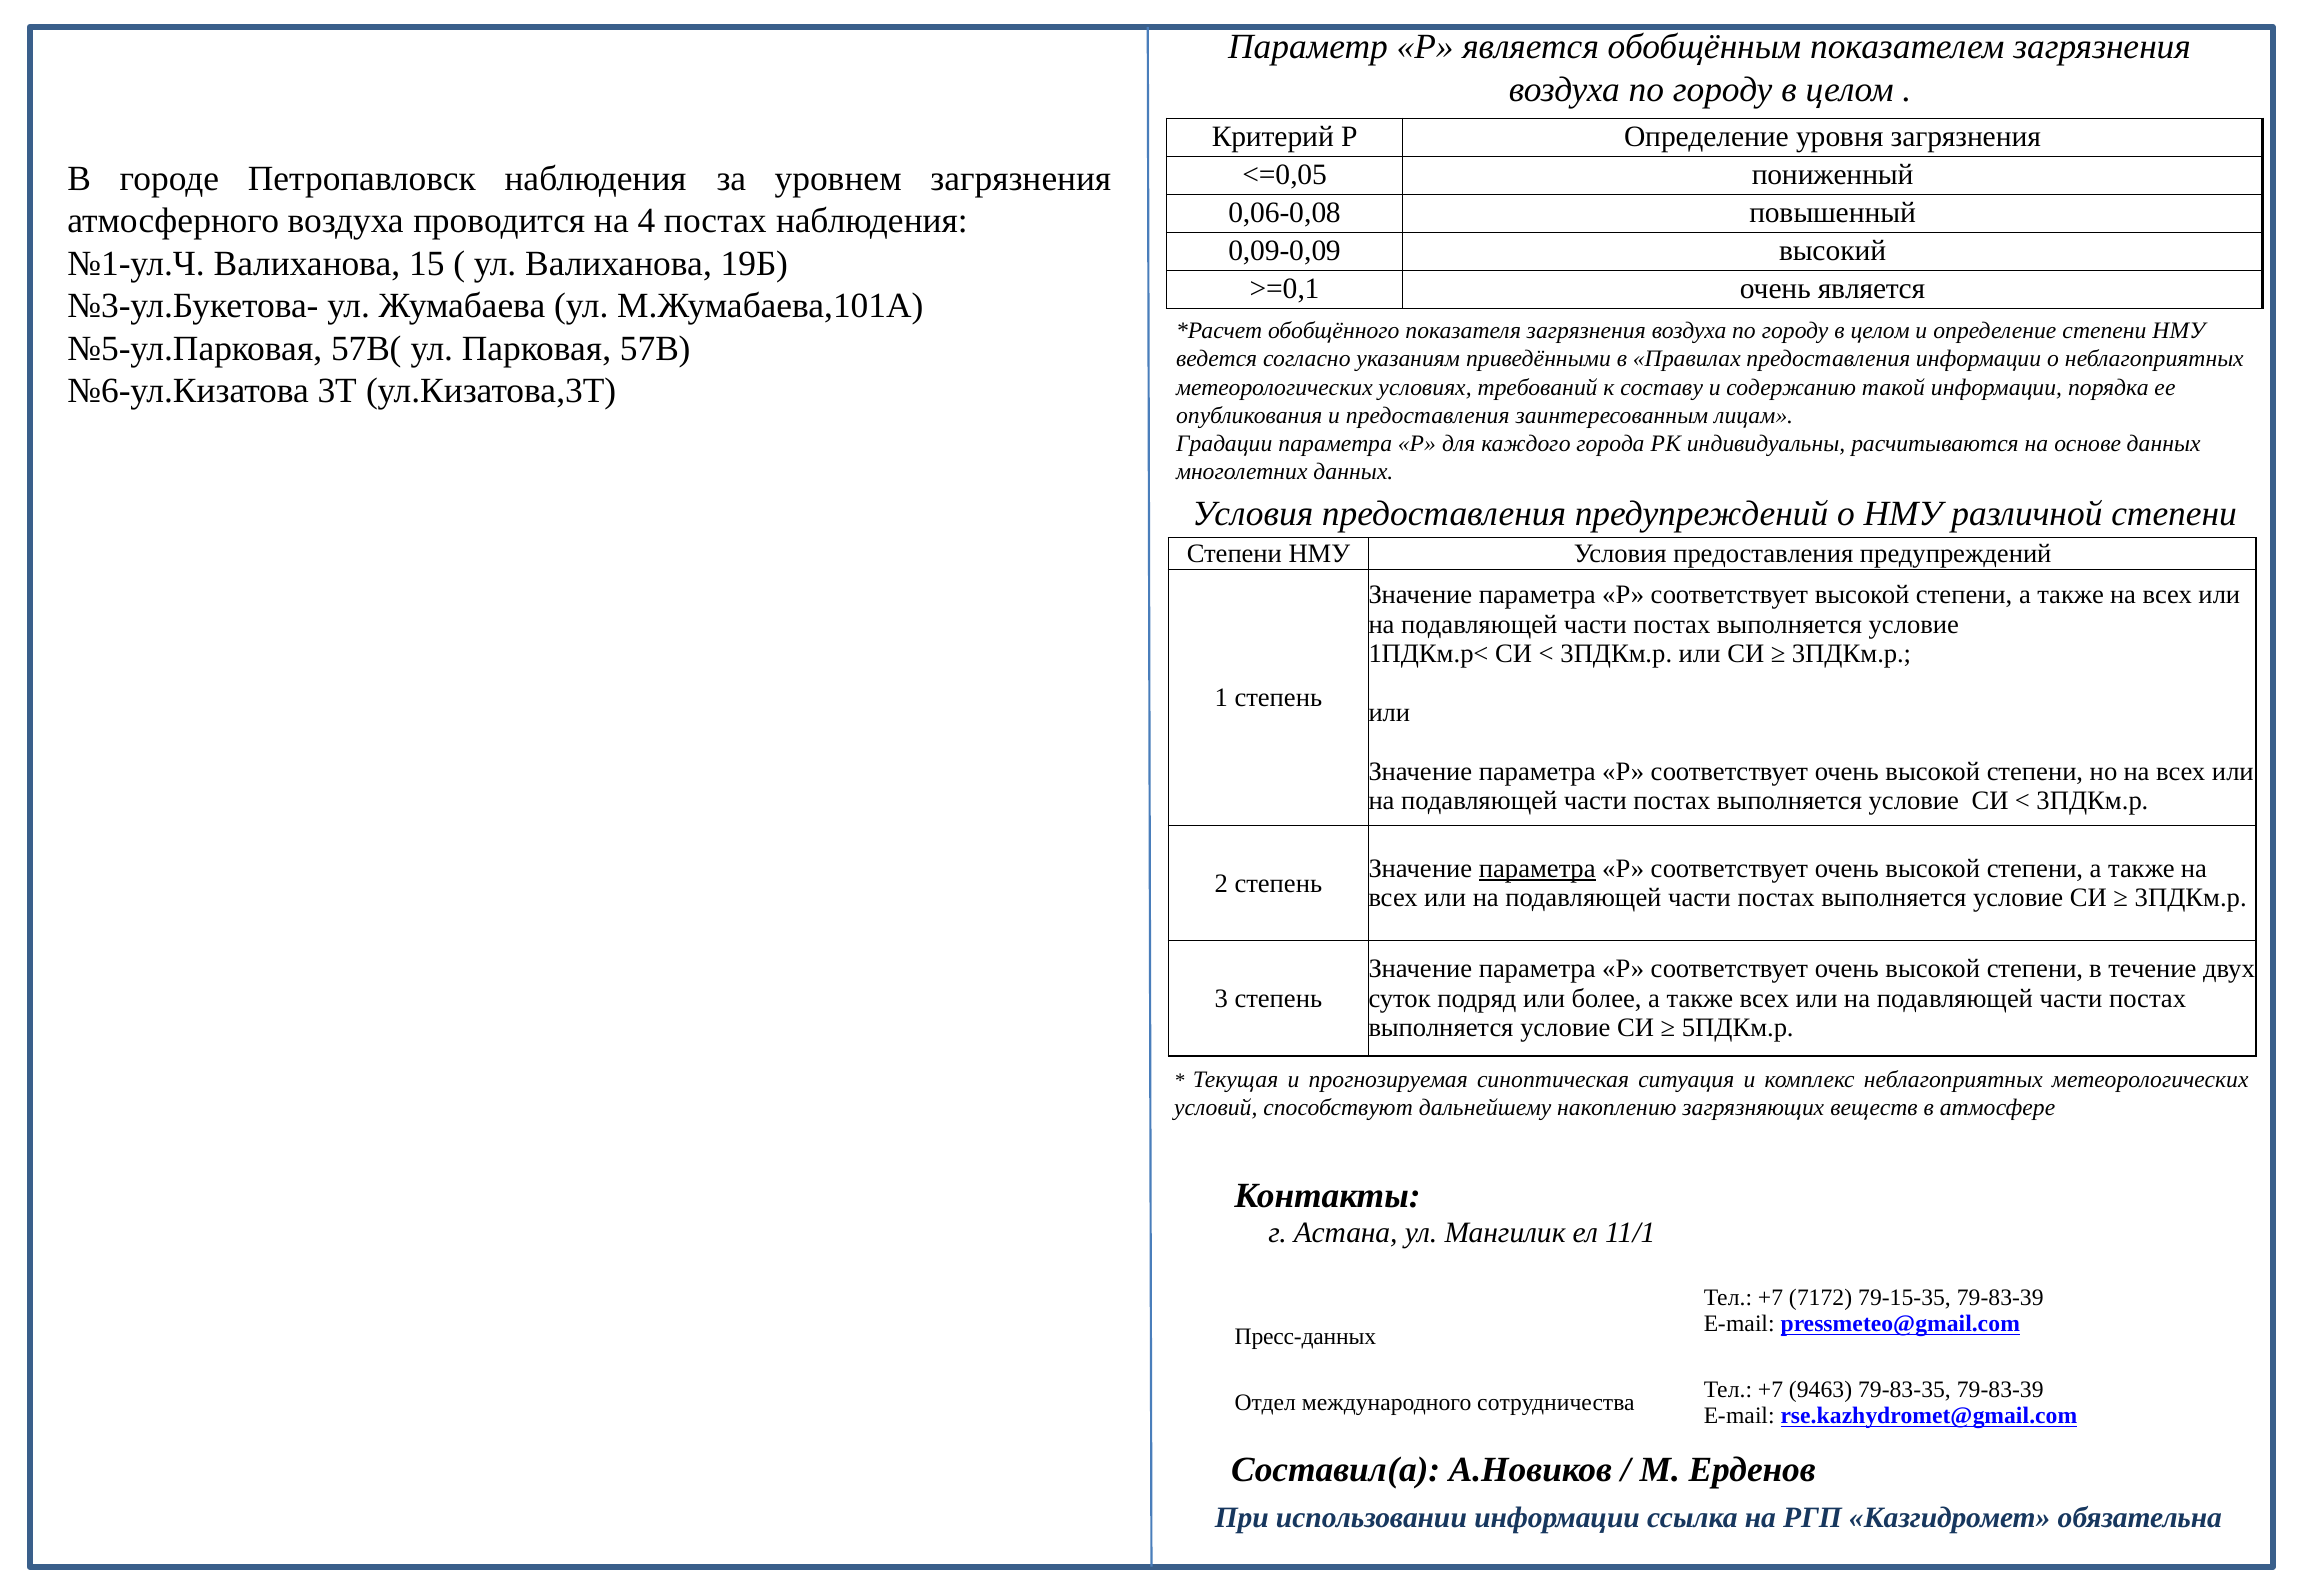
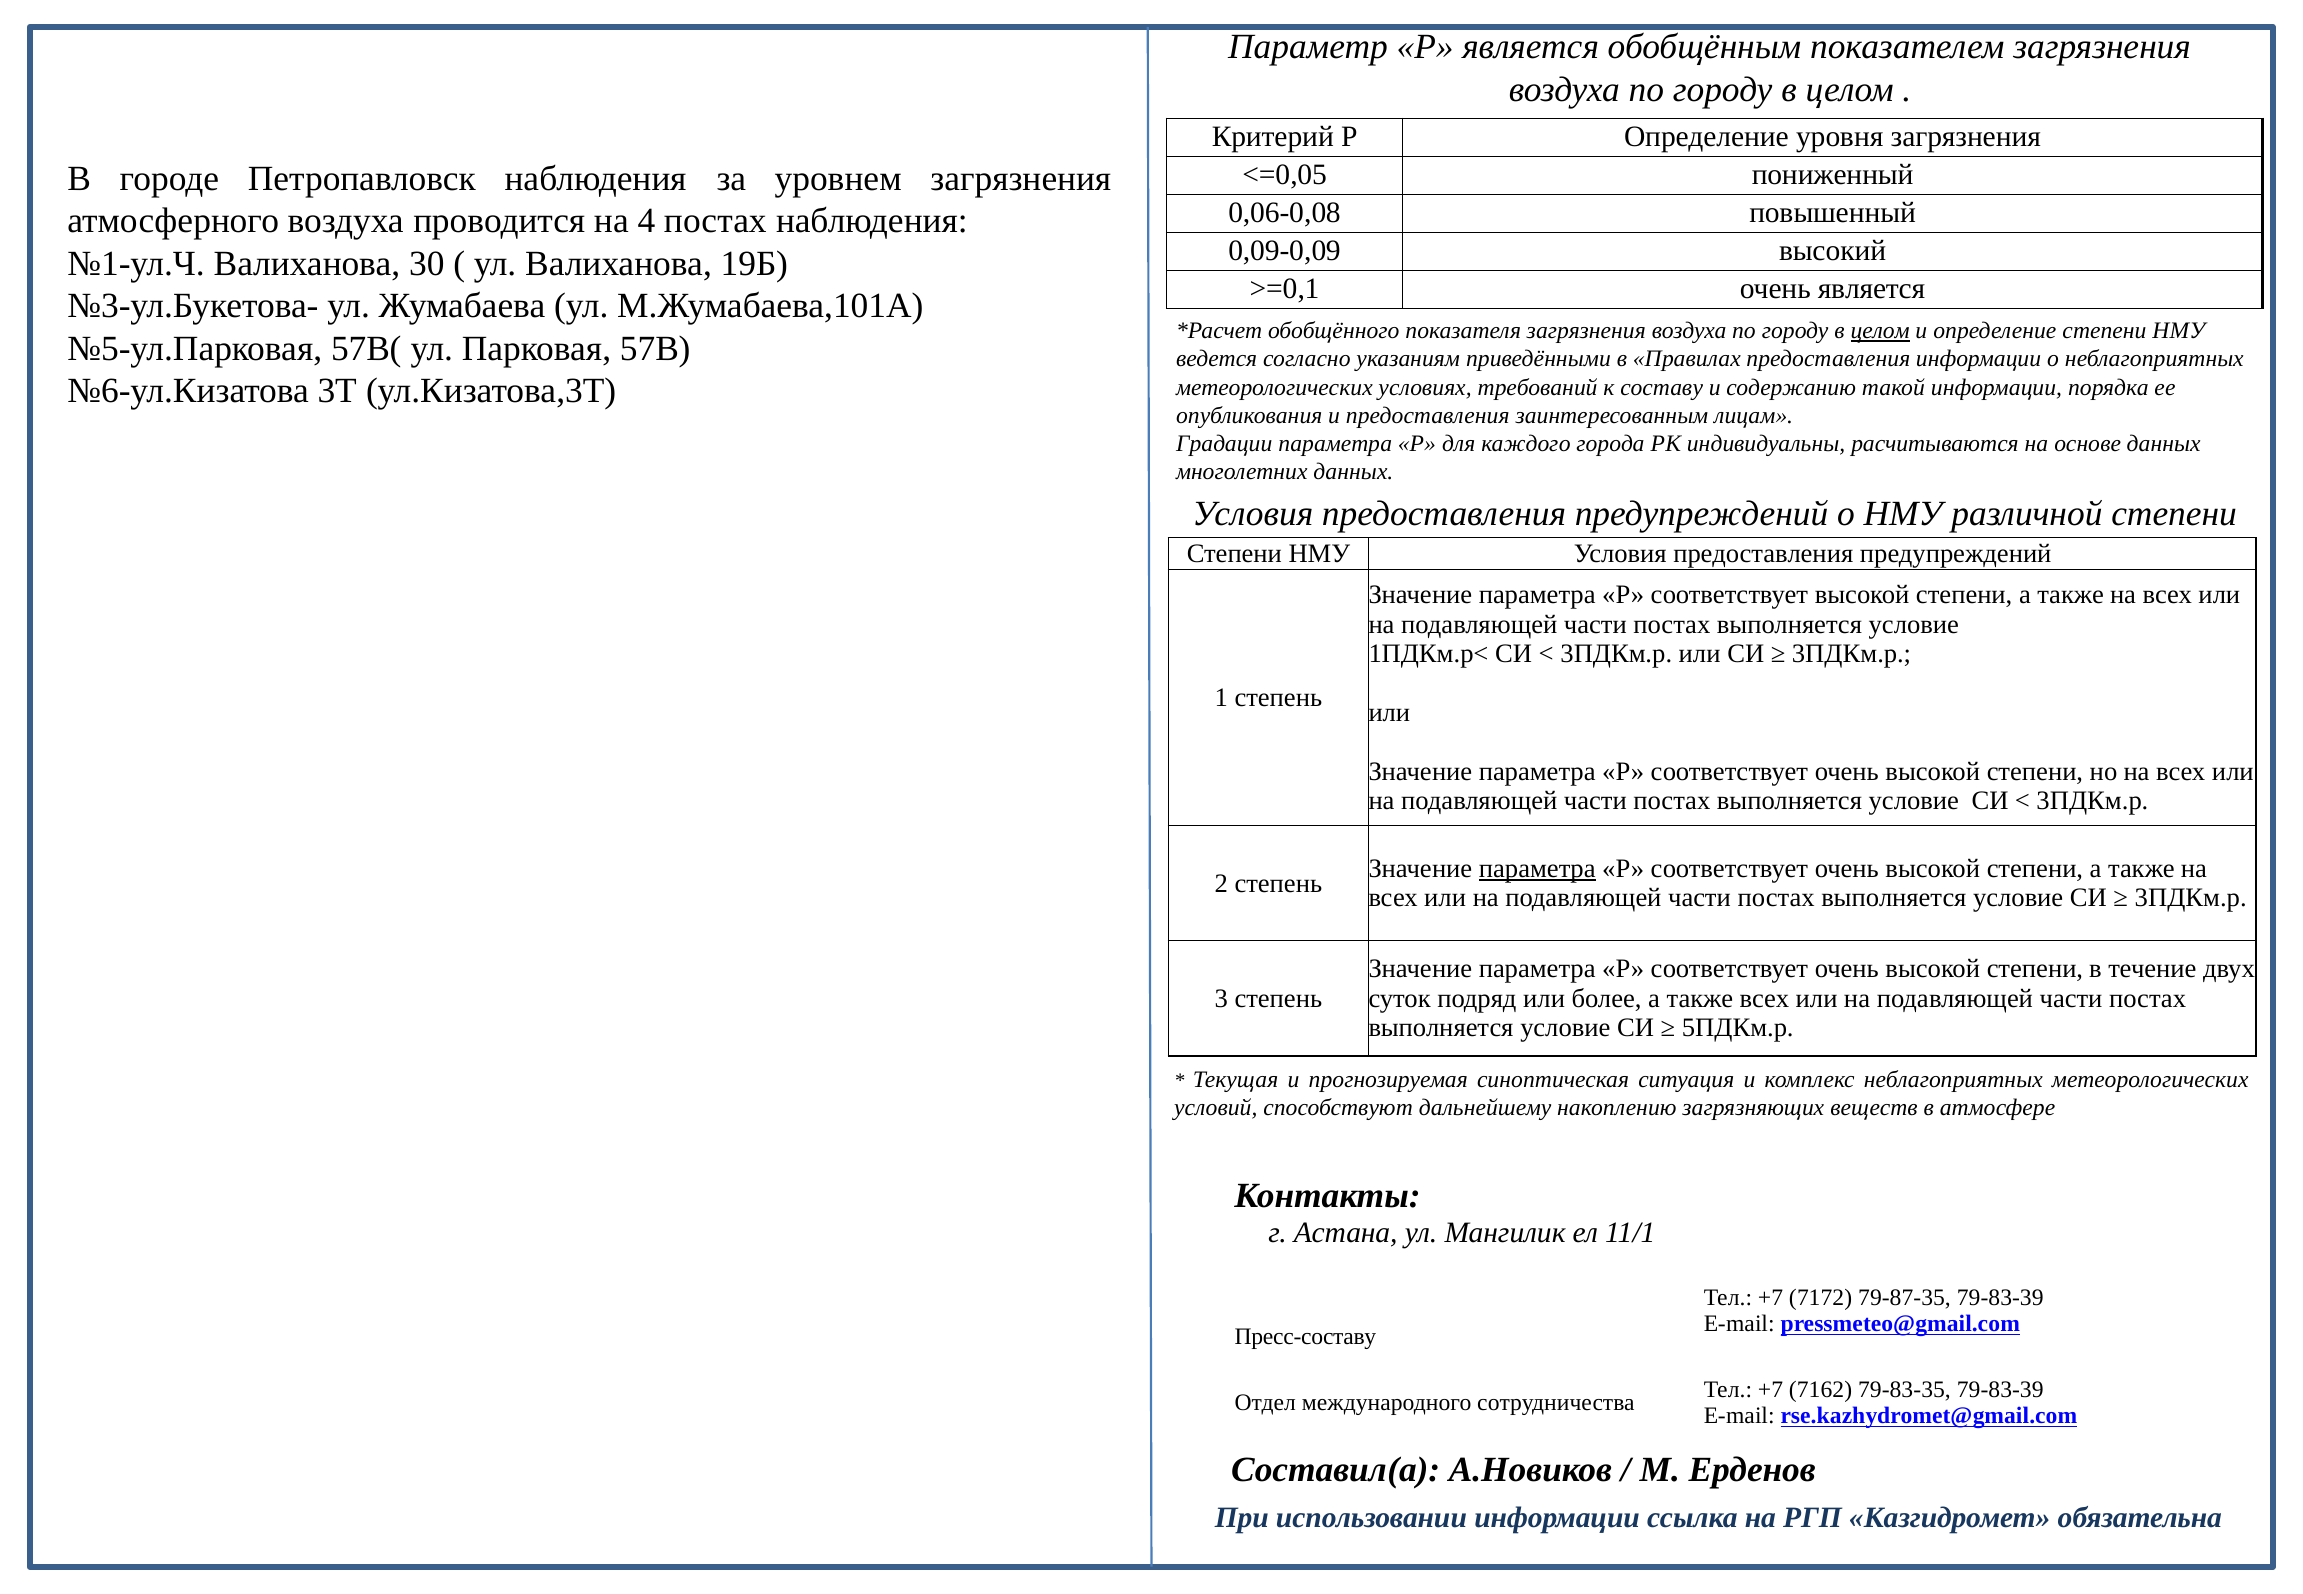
15: 15 -> 30
целом at (1880, 331) underline: none -> present
79-15-35: 79-15-35 -> 79-87-35
Пресс-данных: Пресс-данных -> Пресс-составу
9463: 9463 -> 7162
